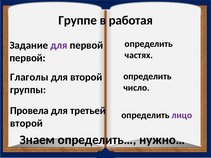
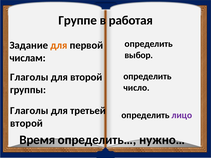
для at (59, 45) colour: purple -> orange
частях: частях -> выбор
первой at (28, 58): первой -> числам
Провела at (29, 111): Провела -> Глаголы
Знаем: Знаем -> Время
